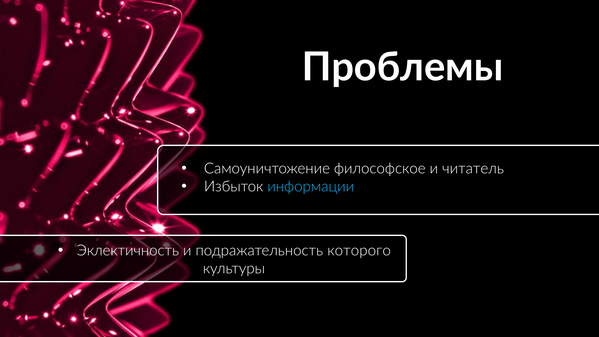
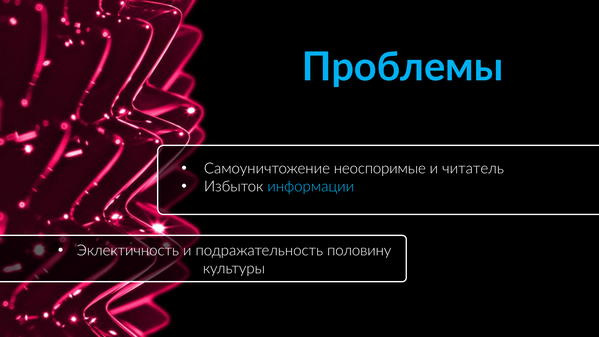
Проблемы colour: white -> light blue
философское: философское -> неоспоримые
которого: которого -> половину
